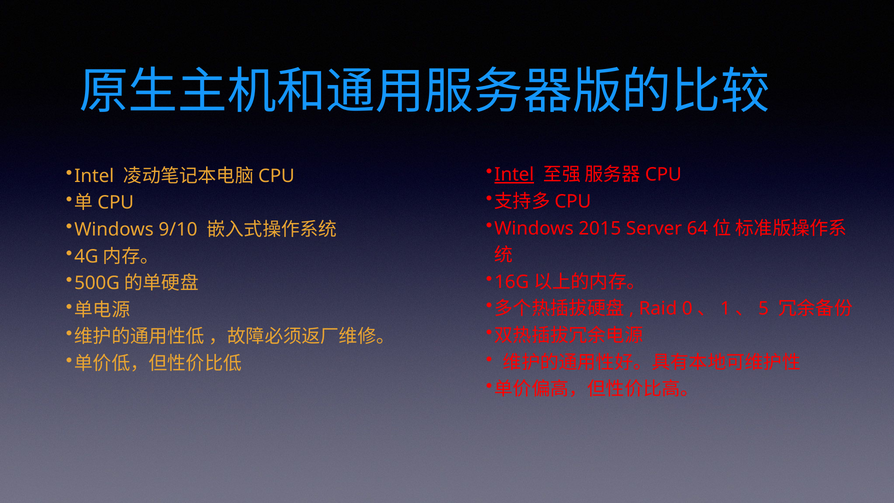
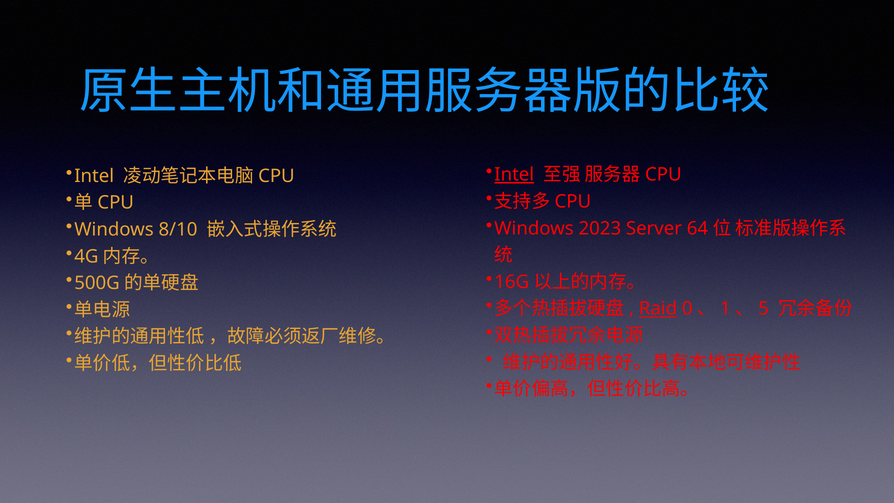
2015: 2015 -> 2023
9/10: 9/10 -> 8/10
Raid underline: none -> present
